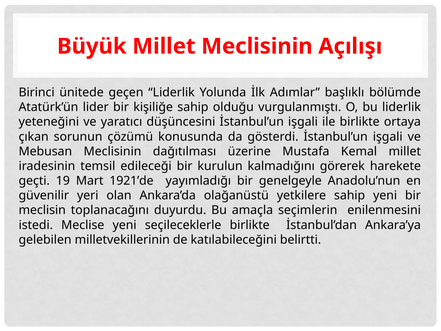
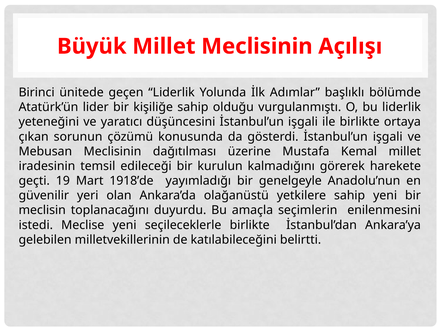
1921’de: 1921’de -> 1918’de
